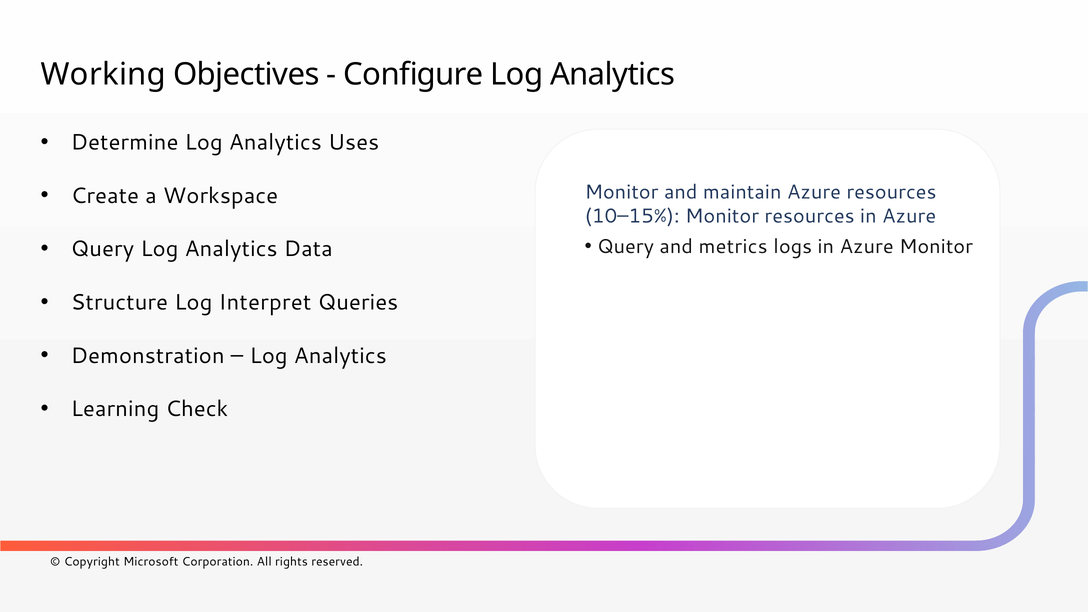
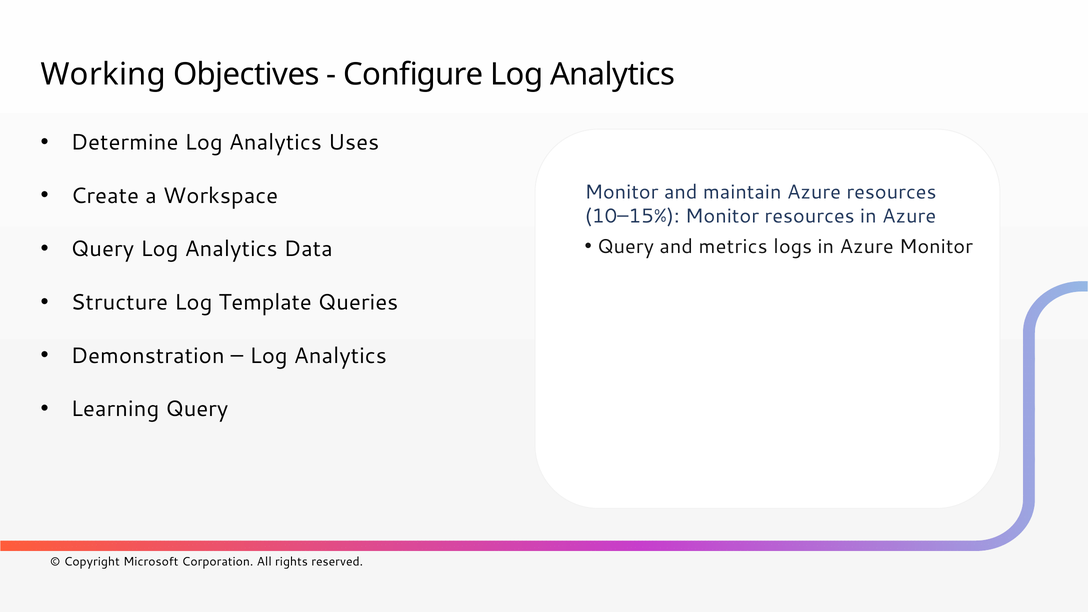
Interpret: Interpret -> Template
Learning Check: Check -> Query
